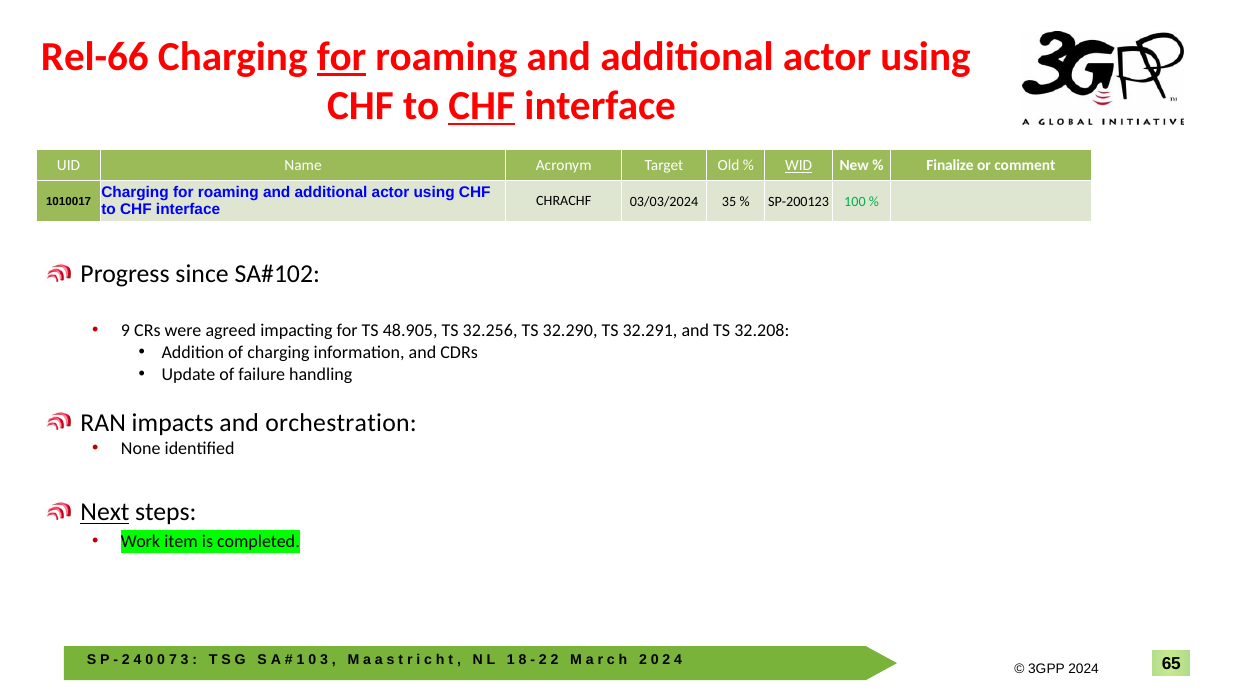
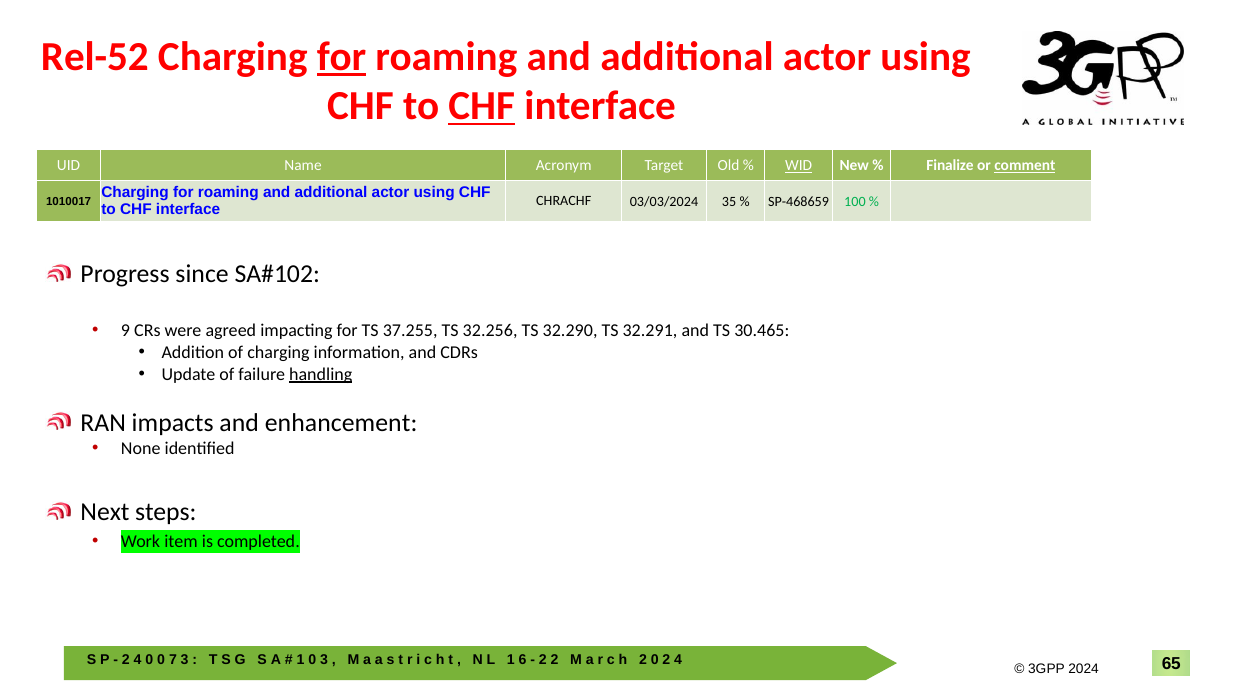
Rel-66: Rel-66 -> Rel-52
comment underline: none -> present
SP-200123: SP-200123 -> SP-468659
48.905: 48.905 -> 37.255
32.208: 32.208 -> 30.465
handling underline: none -> present
orchestration: orchestration -> enhancement
Next underline: present -> none
8: 8 -> 6
